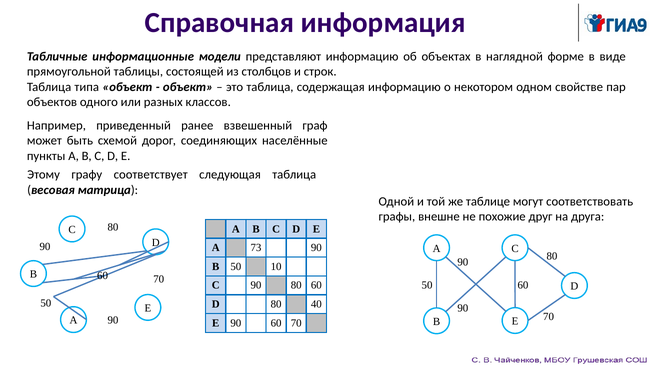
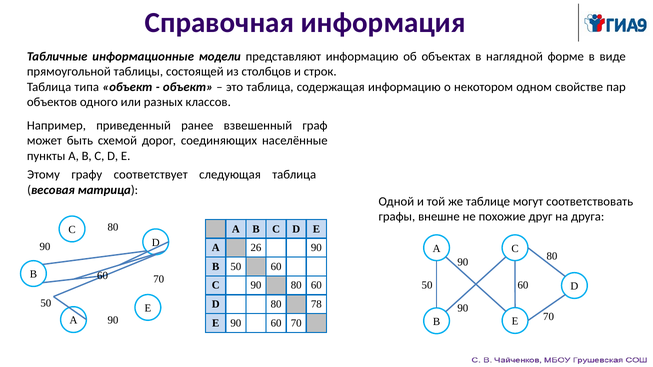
73: 73 -> 26
В 50 10: 10 -> 60
40: 40 -> 78
